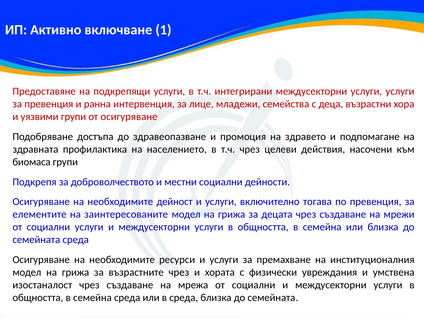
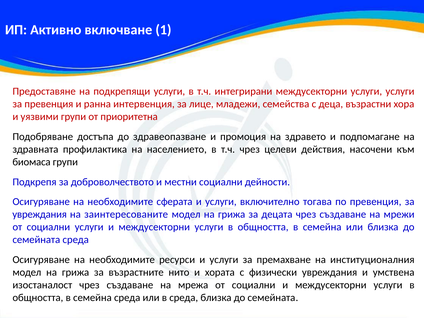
от осигуряване: осигуряване -> приоритетна
дейност: дейност -> сферата
елементите at (40, 214): елементите -> увреждания
възрастните чрез: чрез -> нито
